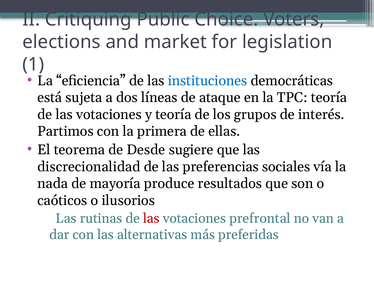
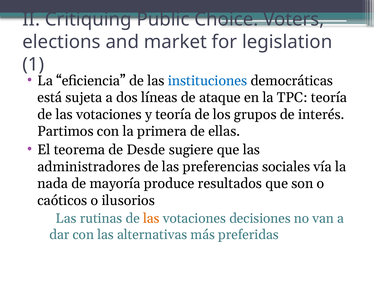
discrecionalidad: discrecionalidad -> administradores
las at (151, 218) colour: red -> orange
prefrontal: prefrontal -> decisiones
